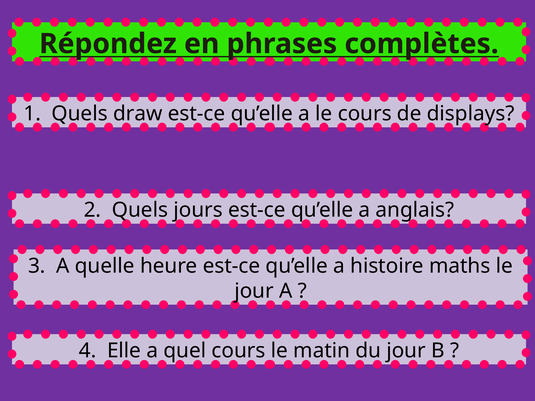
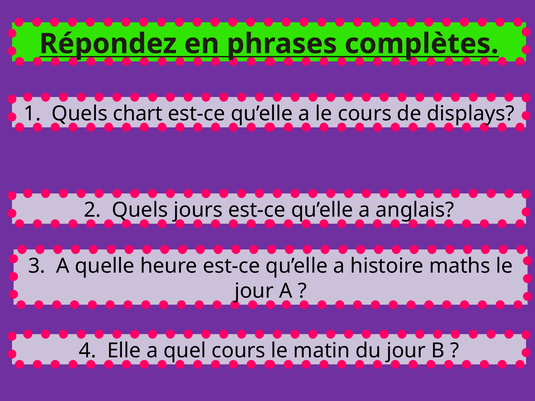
draw: draw -> chart
